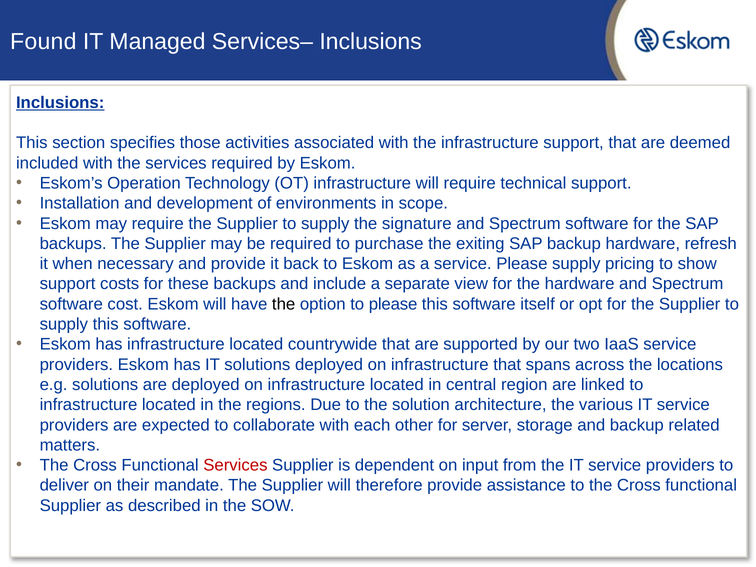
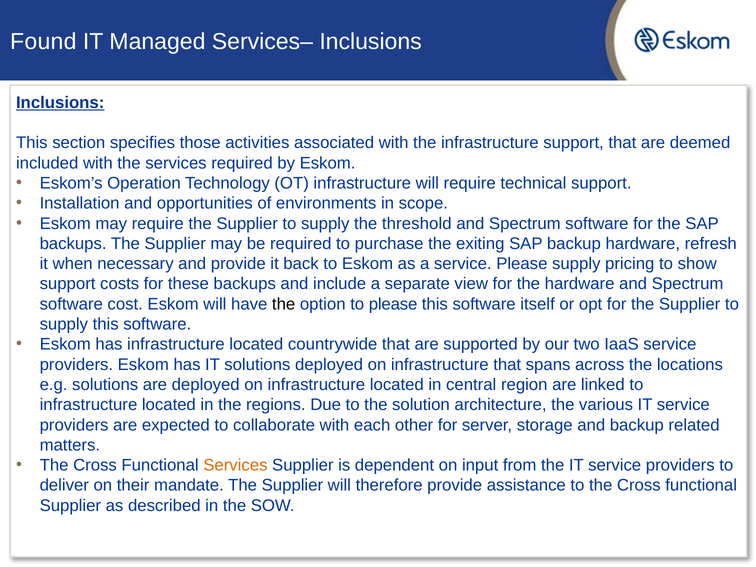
development: development -> opportunities
signature: signature -> threshold
Services at (235, 465) colour: red -> orange
